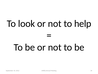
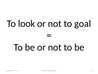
help: help -> goal
